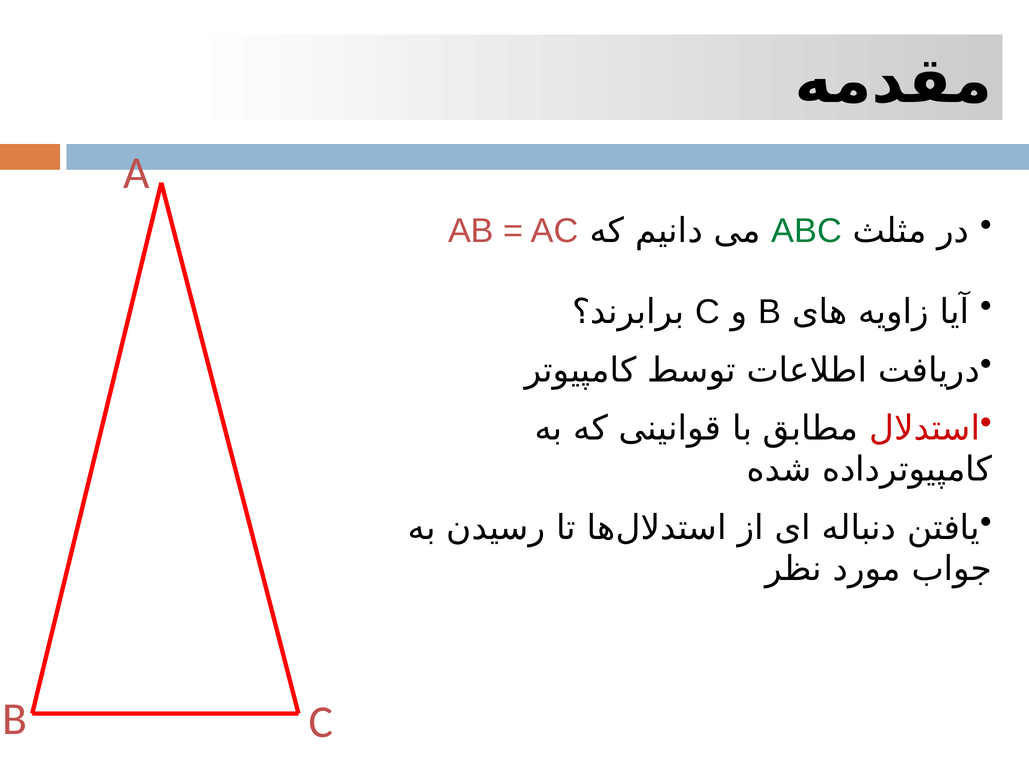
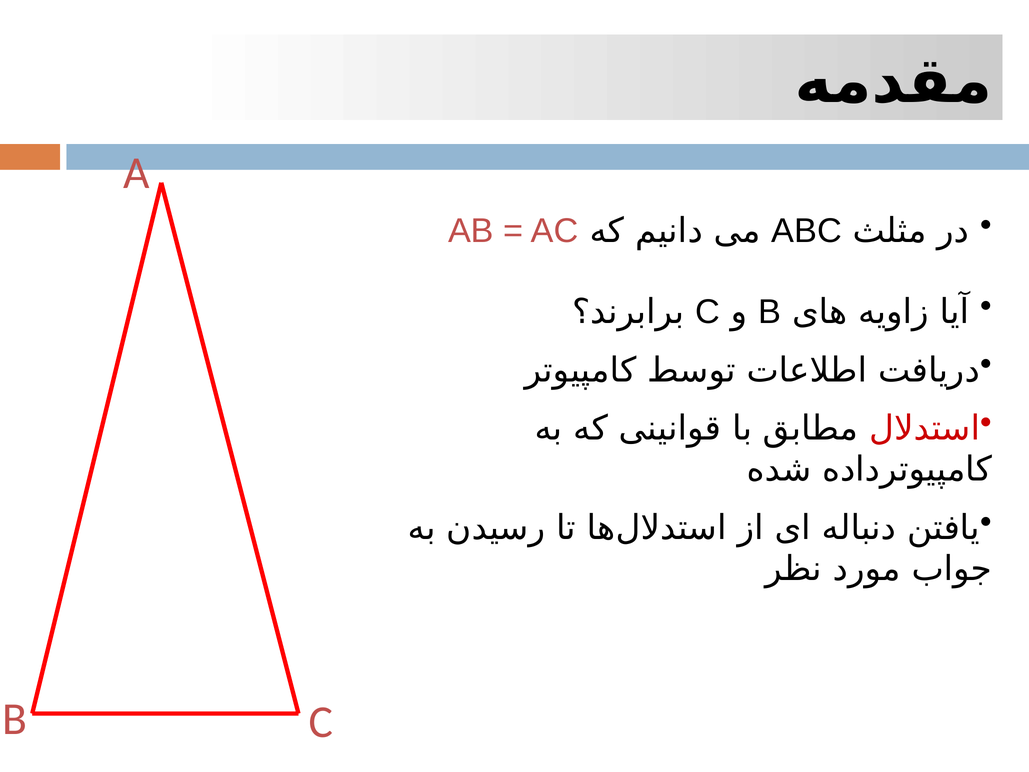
ABC colour: green -> black
